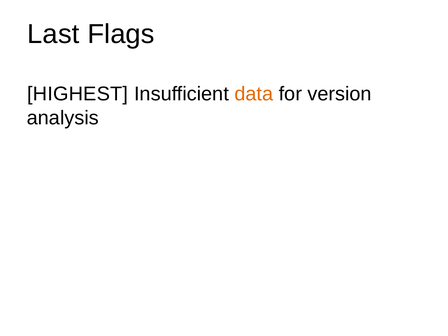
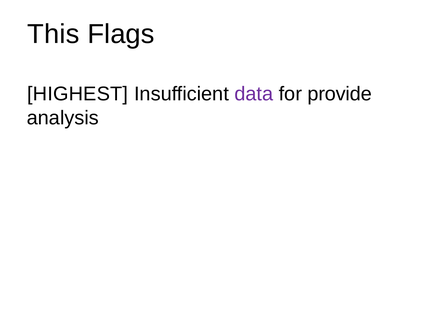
Last: Last -> This
data colour: orange -> purple
version: version -> provide
